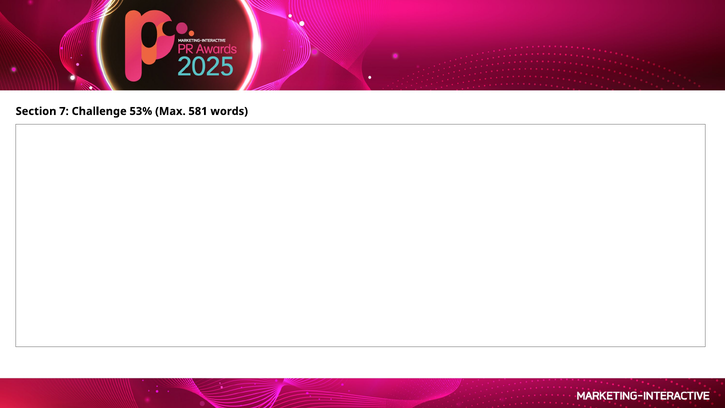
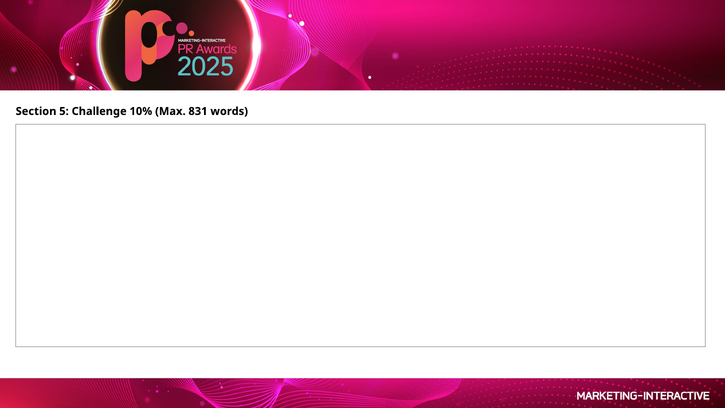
7: 7 -> 5
53%: 53% -> 10%
581: 581 -> 831
